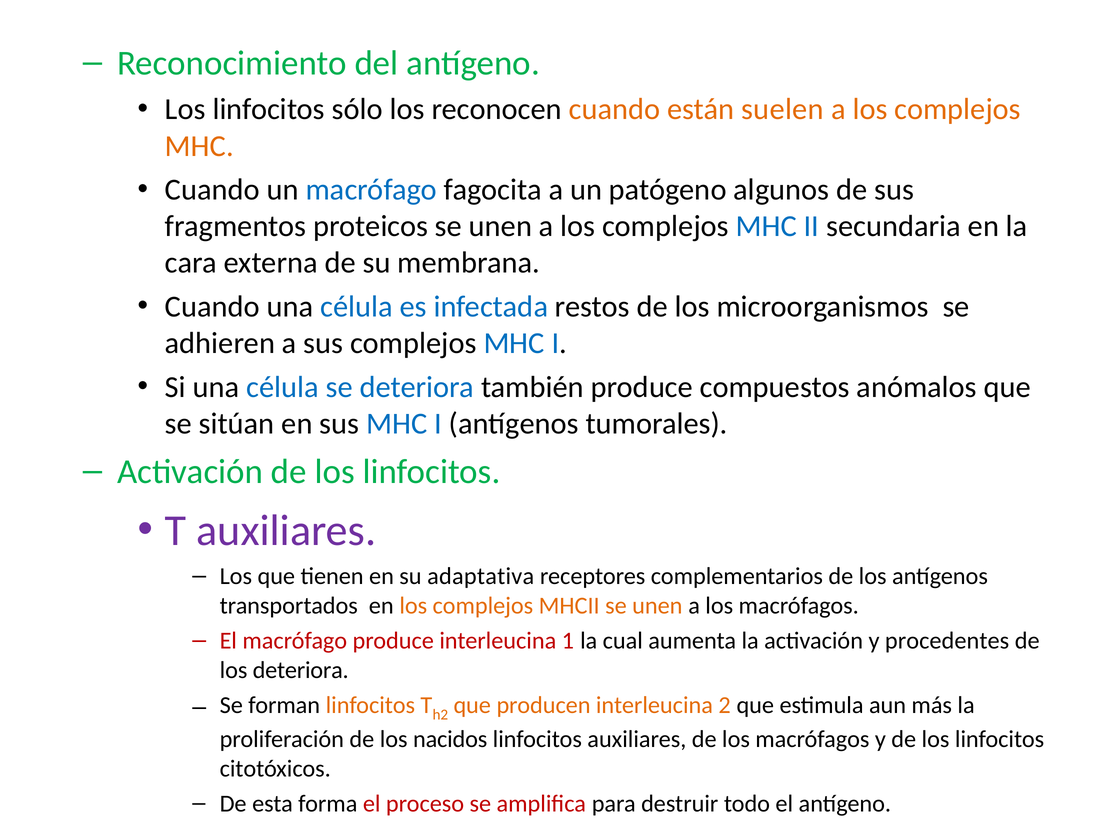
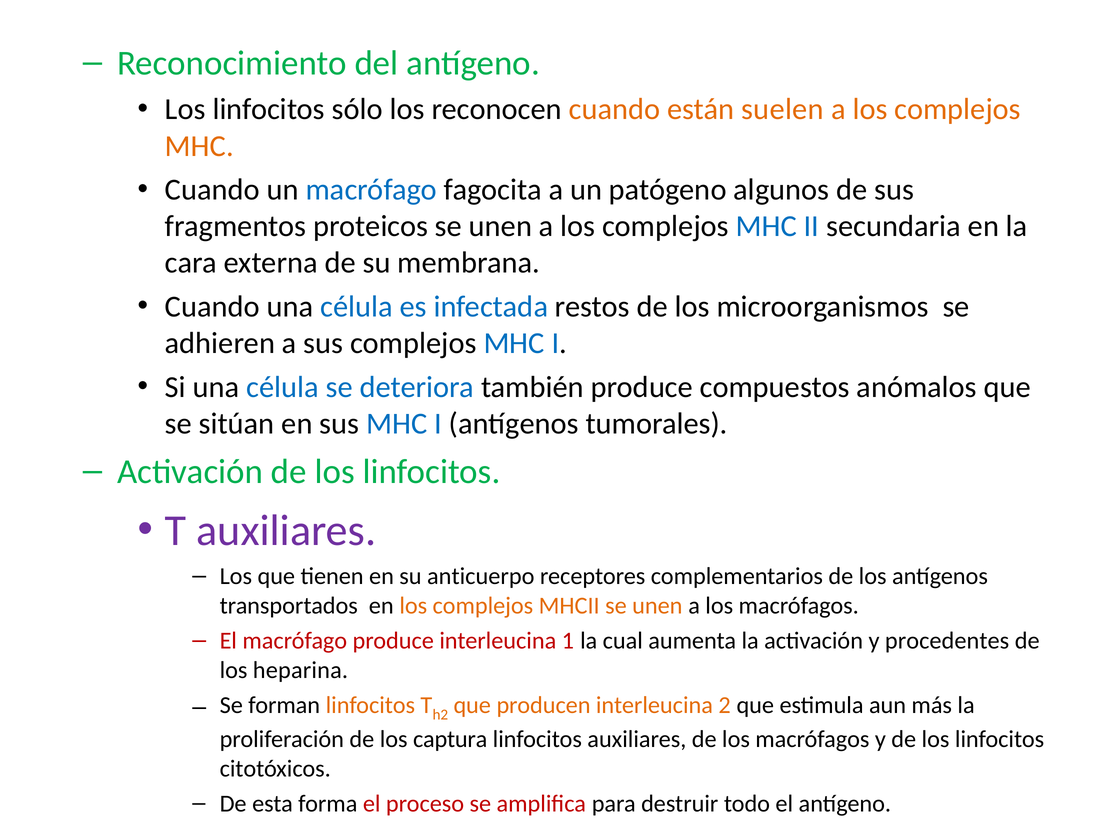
adaptativa: adaptativa -> anticuerpo
los deteriora: deteriora -> heparina
nacidos: nacidos -> captura
